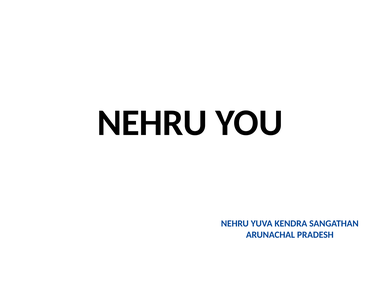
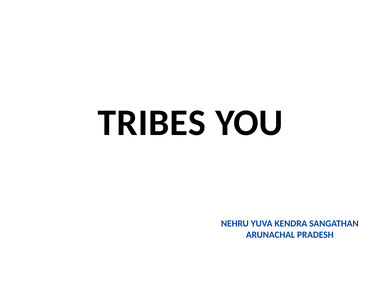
NEHRU at (152, 123): NEHRU -> TRIBES
